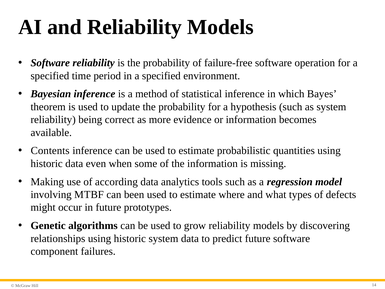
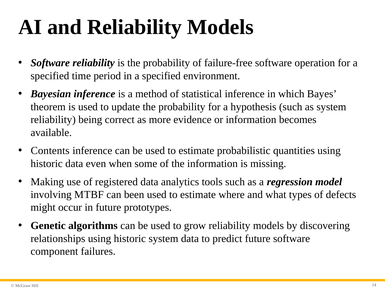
according: according -> registered
